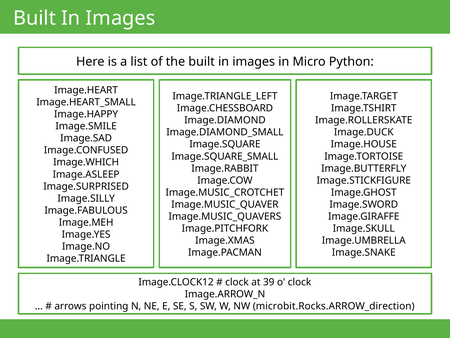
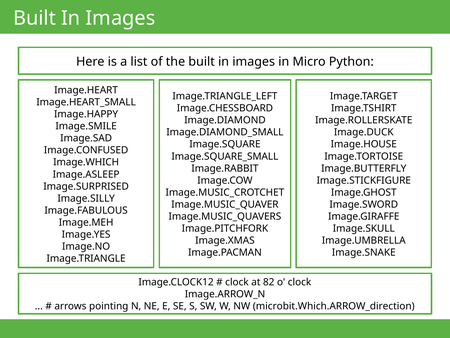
39: 39 -> 82
microbit.Rocks.ARROW_direction: microbit.Rocks.ARROW_direction -> microbit.Which.ARROW_direction
